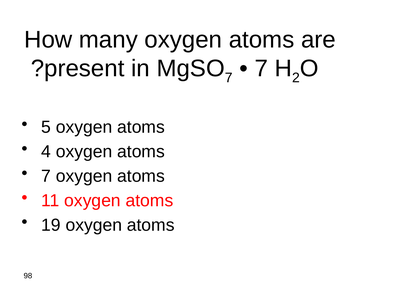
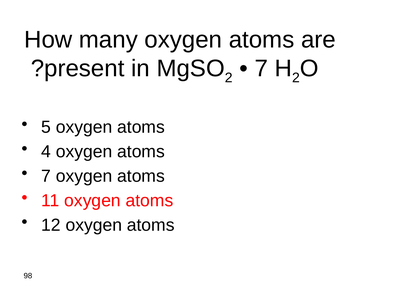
7 at (229, 78): 7 -> 2
19: 19 -> 12
